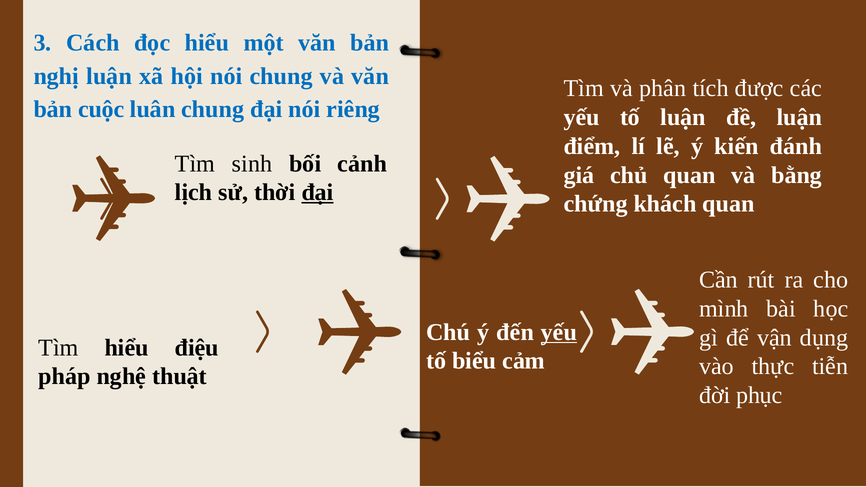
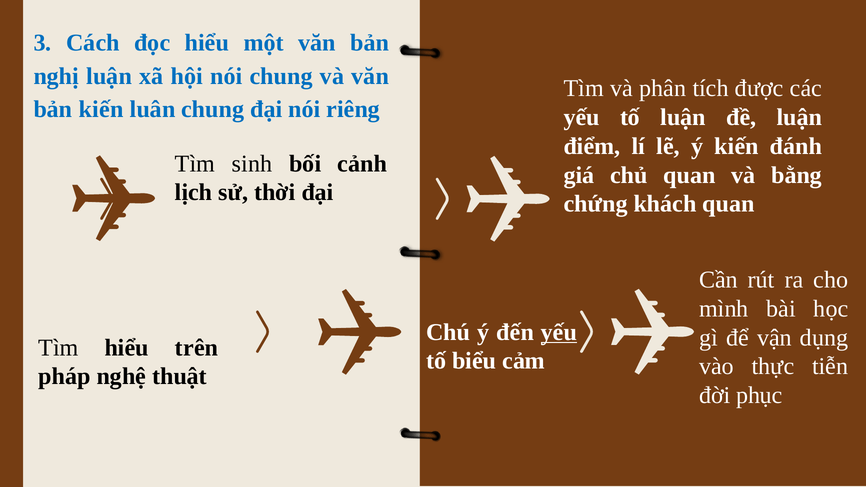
bản cuộc: cuộc -> kiến
đại at (318, 193) underline: present -> none
điệu: điệu -> trên
